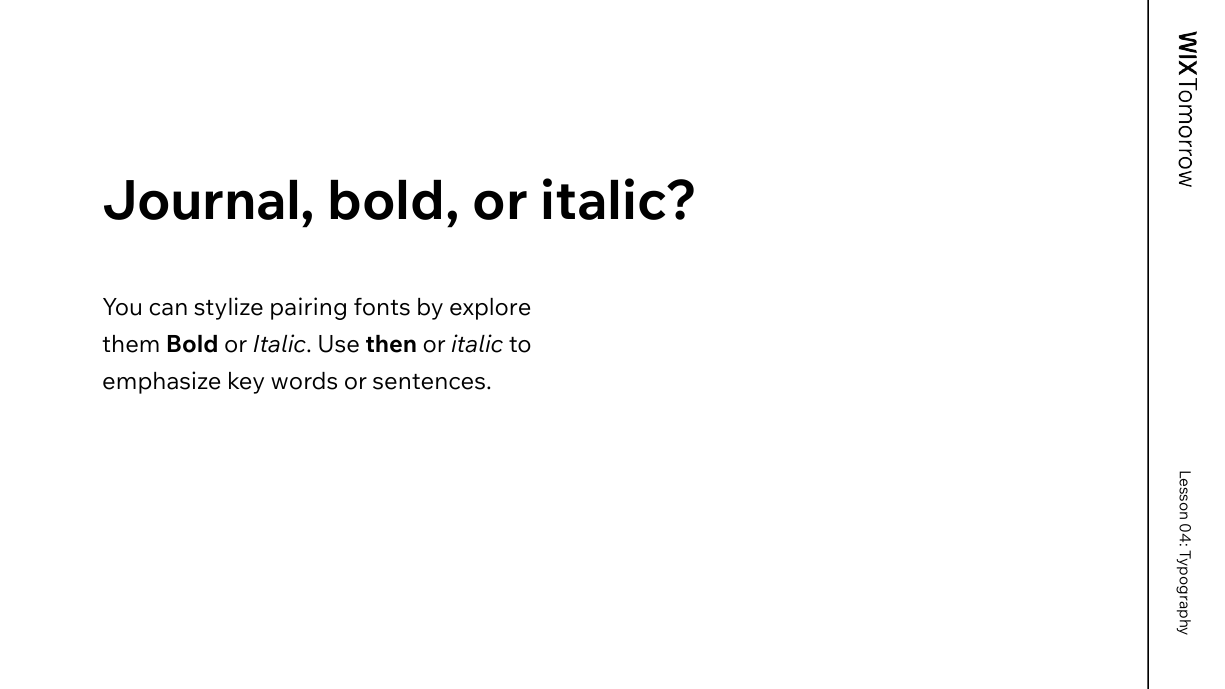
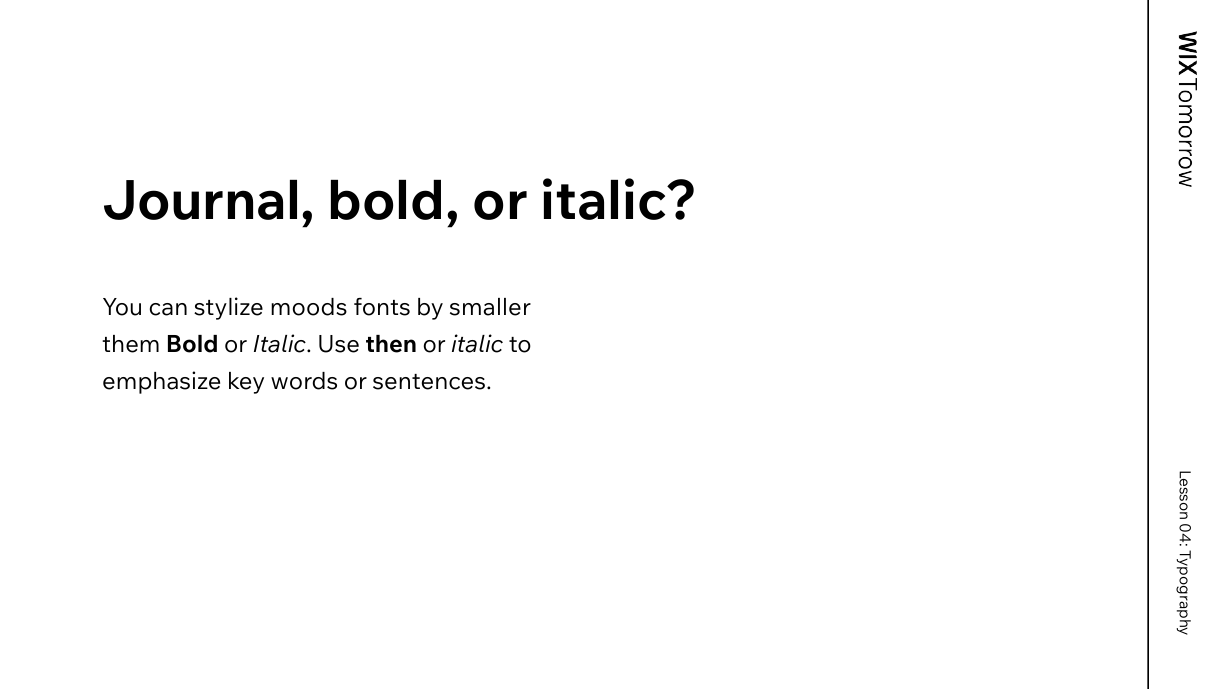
pairing: pairing -> moods
explore: explore -> smaller
